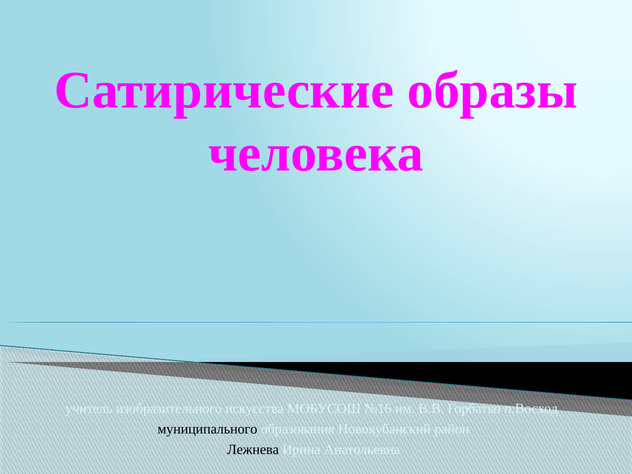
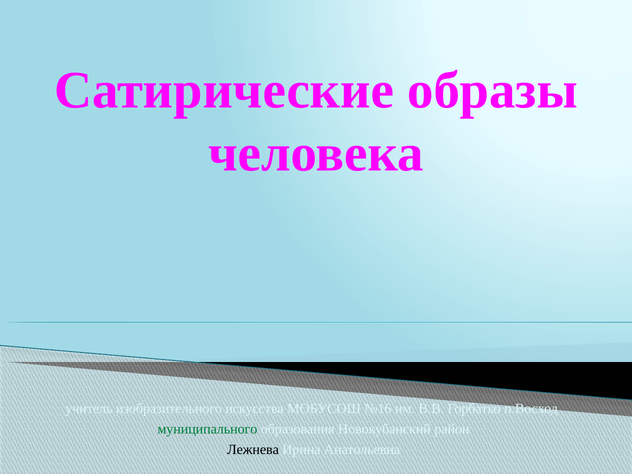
муниципального colour: black -> green
